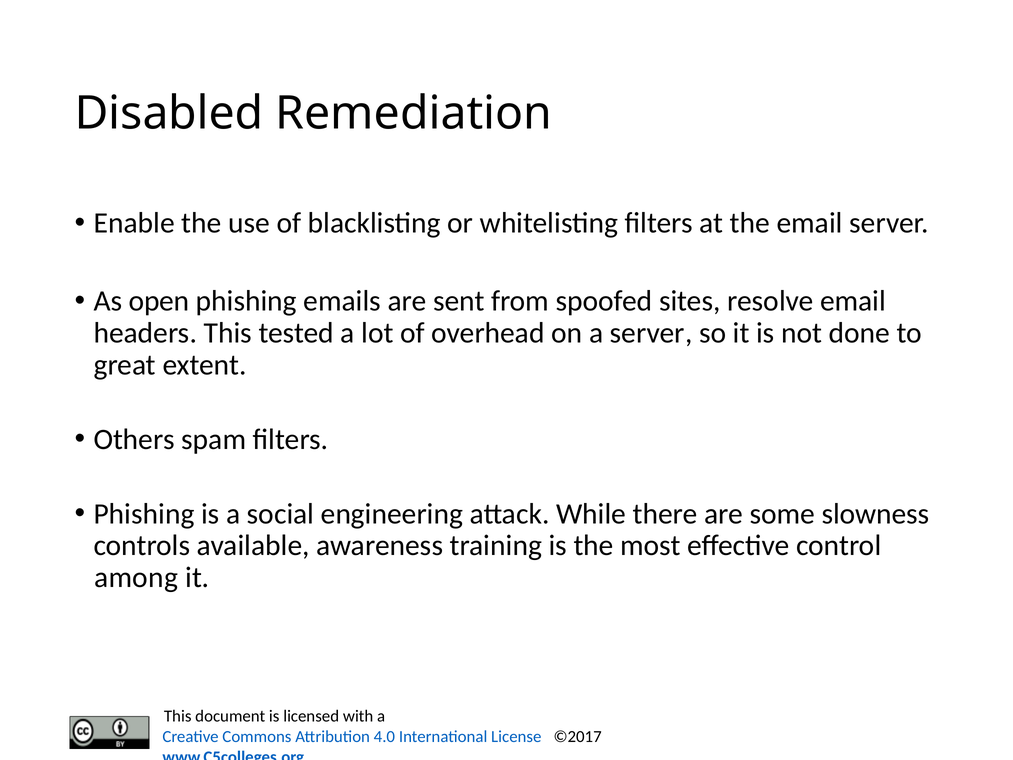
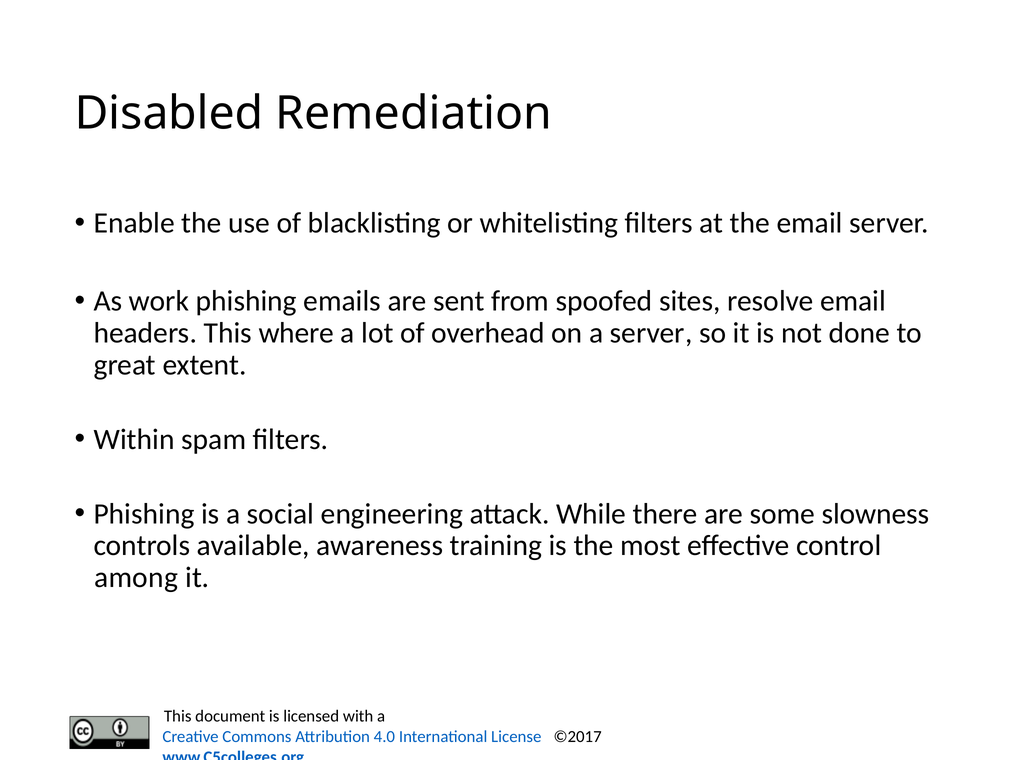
open: open -> work
tested: tested -> where
Others: Others -> Within
